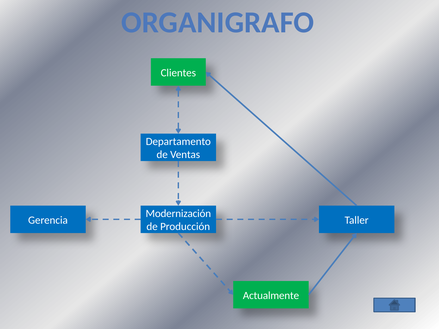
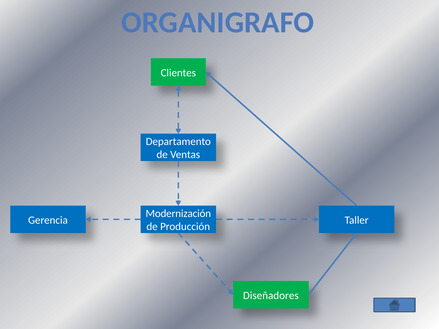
Actualmente: Actualmente -> Diseñadores
